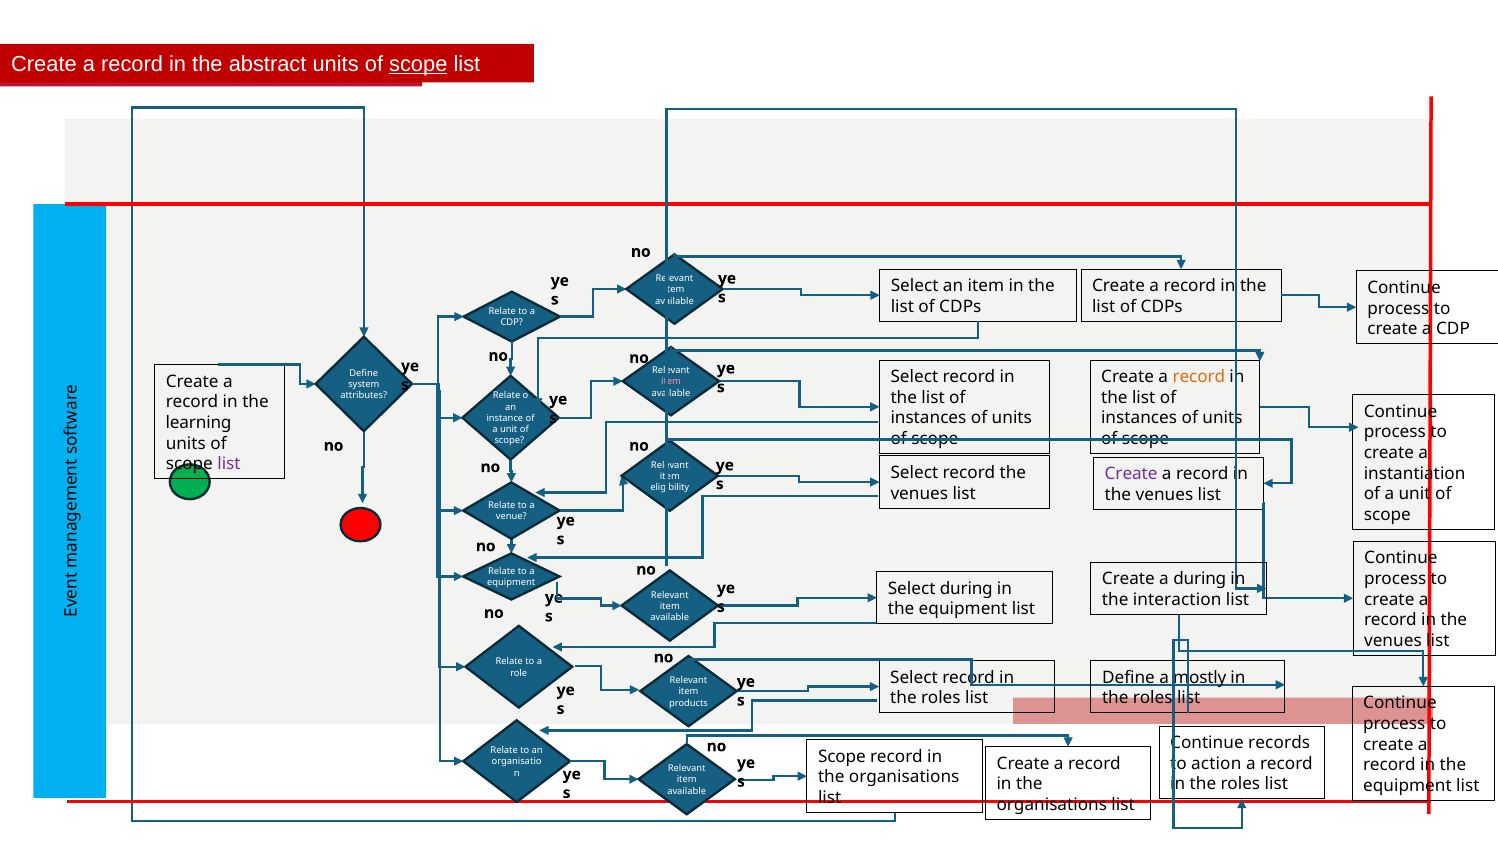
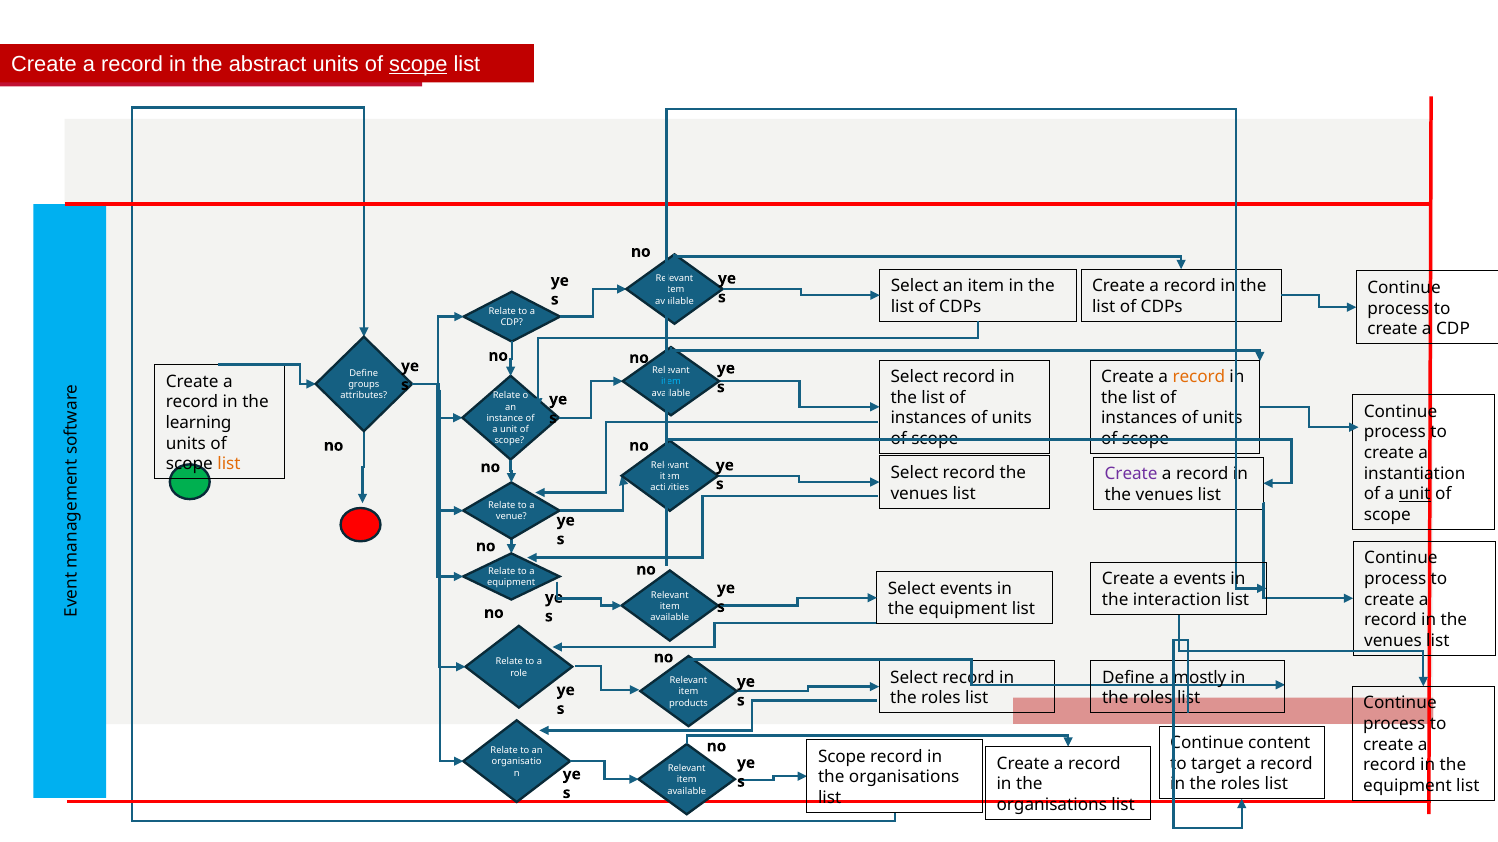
item at (671, 382) colour: pink -> light blue
system: system -> groups
list at (229, 464) colour: purple -> orange
eligibility: eligibility -> activities
unit at (1415, 494) underline: none -> present
a during: during -> events
Select during: during -> events
records: records -> content
action: action -> target
